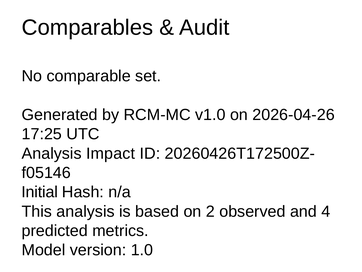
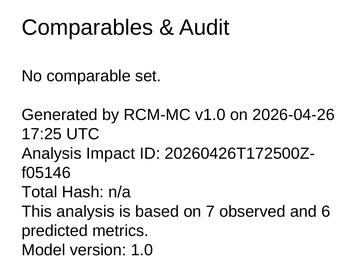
Initial: Initial -> Total
2: 2 -> 7
4: 4 -> 6
